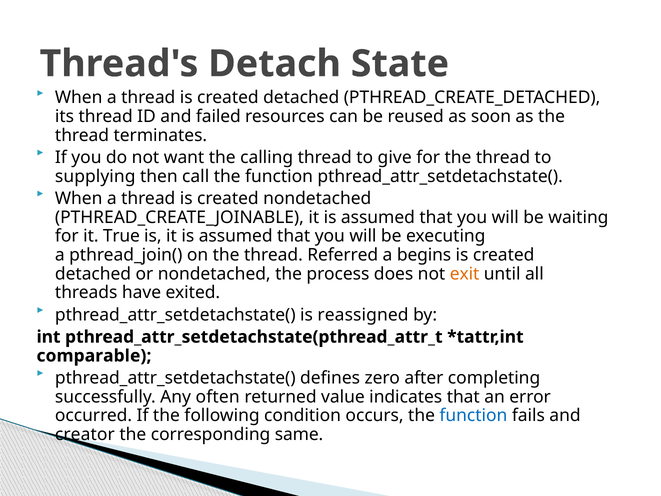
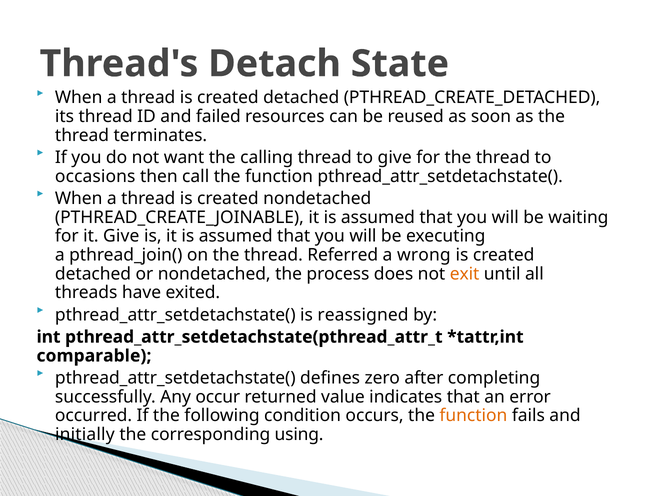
supplying: supplying -> occasions
it True: True -> Give
begins: begins -> wrong
often: often -> occur
function at (473, 415) colour: blue -> orange
creator: creator -> initially
same: same -> using
